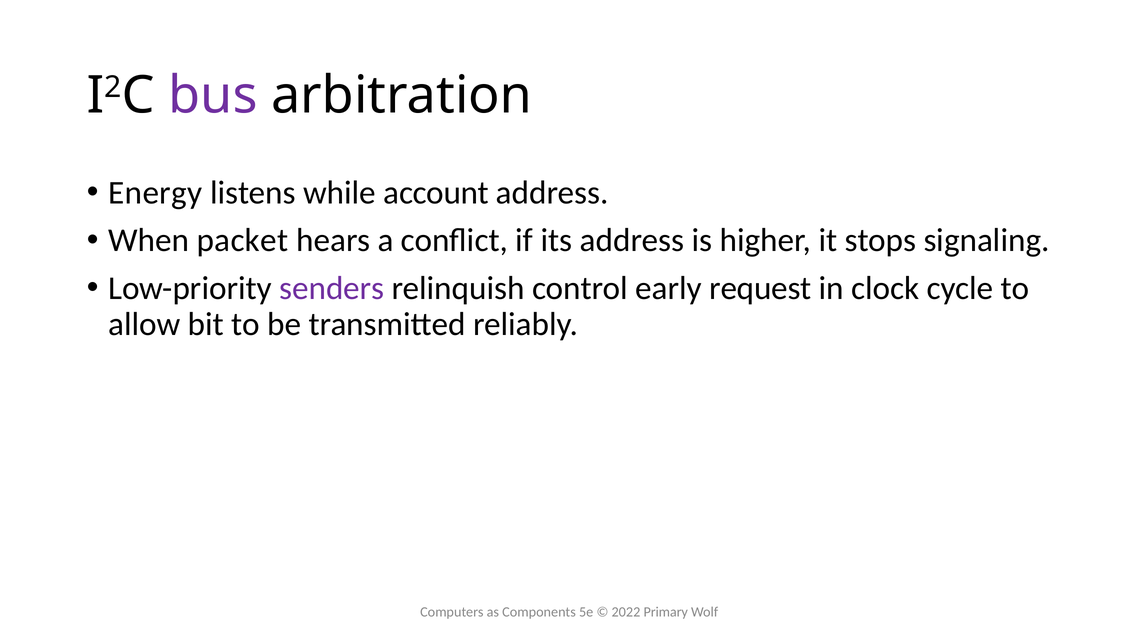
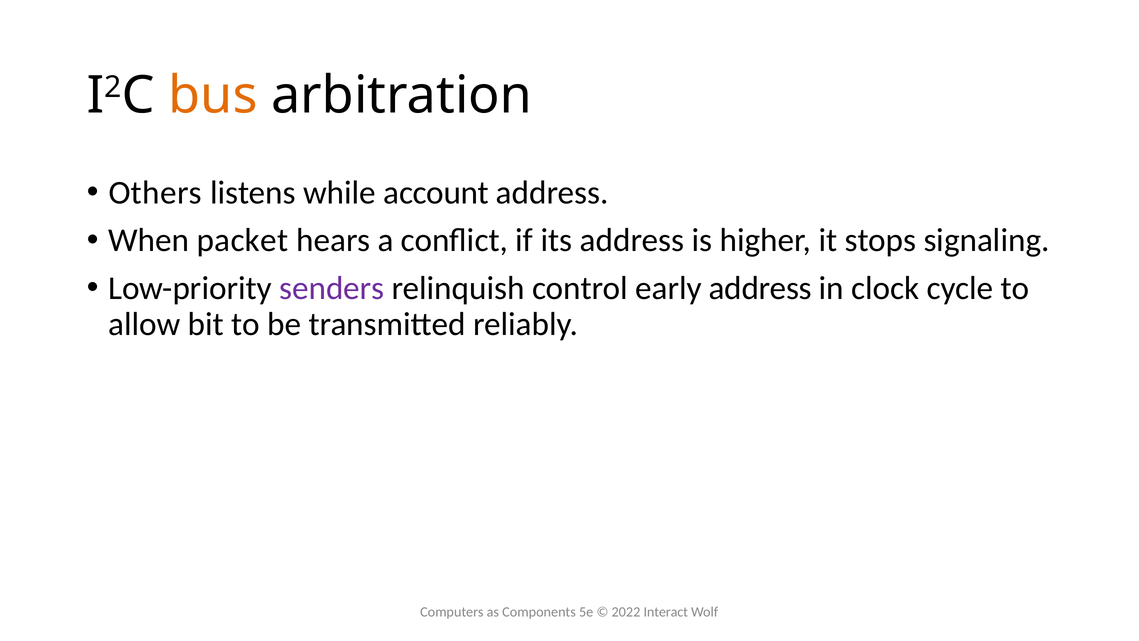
bus colour: purple -> orange
Energy: Energy -> Others
early request: request -> address
Primary: Primary -> Interact
